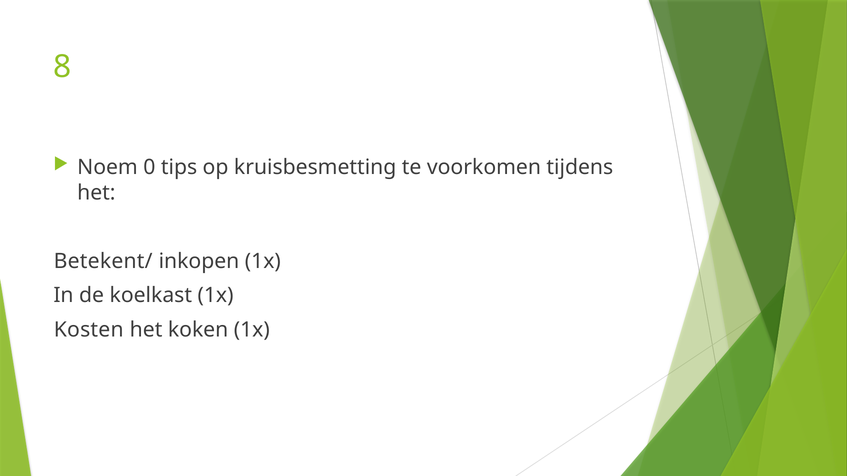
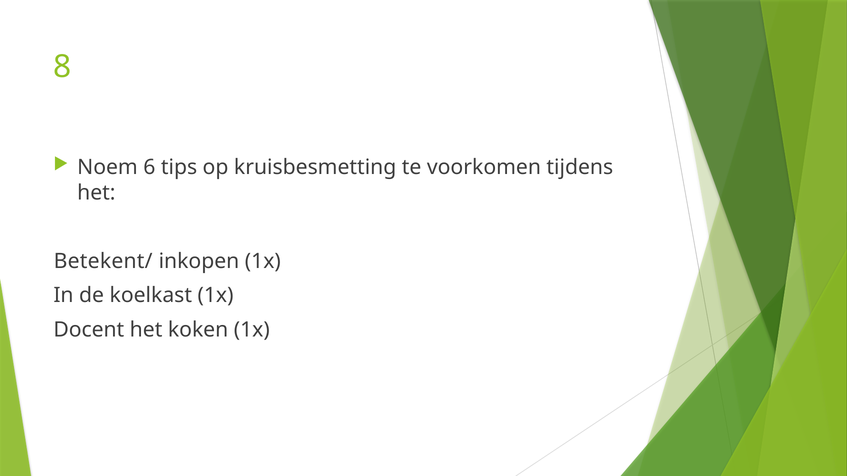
0: 0 -> 6
Kosten: Kosten -> Docent
